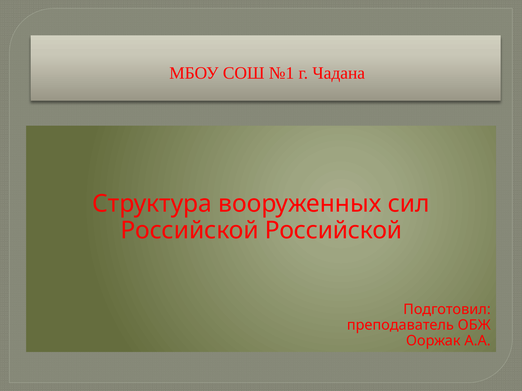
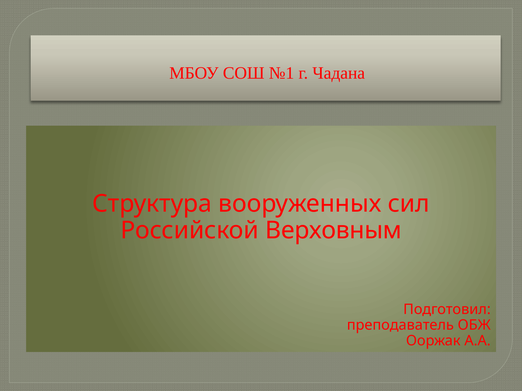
Российской Российской: Российской -> Верховным
